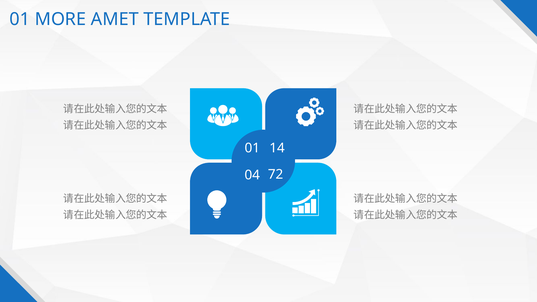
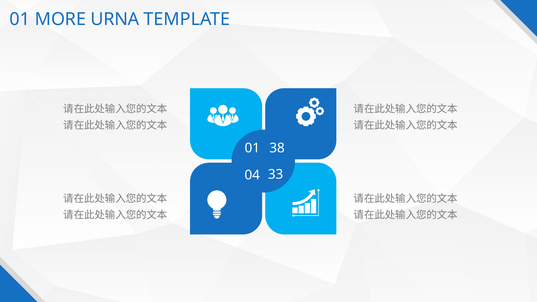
AMET: AMET -> URNA
14: 14 -> 38
72: 72 -> 33
